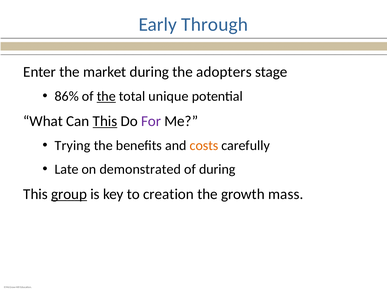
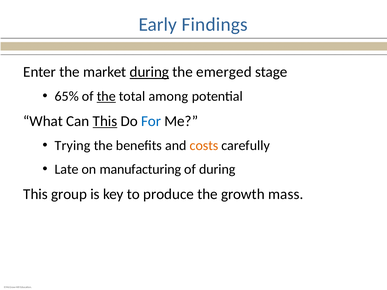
Through: Through -> Findings
during at (149, 72) underline: none -> present
adopters: adopters -> emerged
86%: 86% -> 65%
unique: unique -> among
For colour: purple -> blue
demonstrated: demonstrated -> manufacturing
group underline: present -> none
creation: creation -> produce
